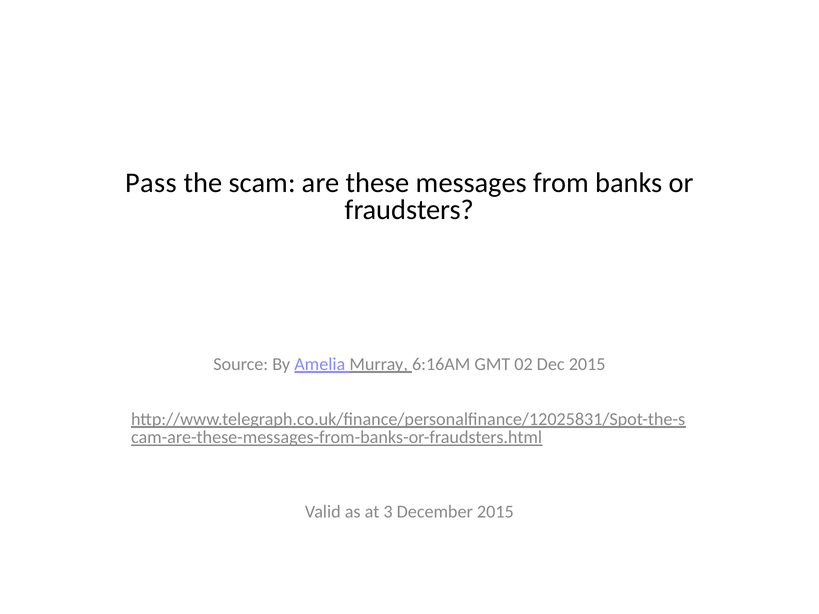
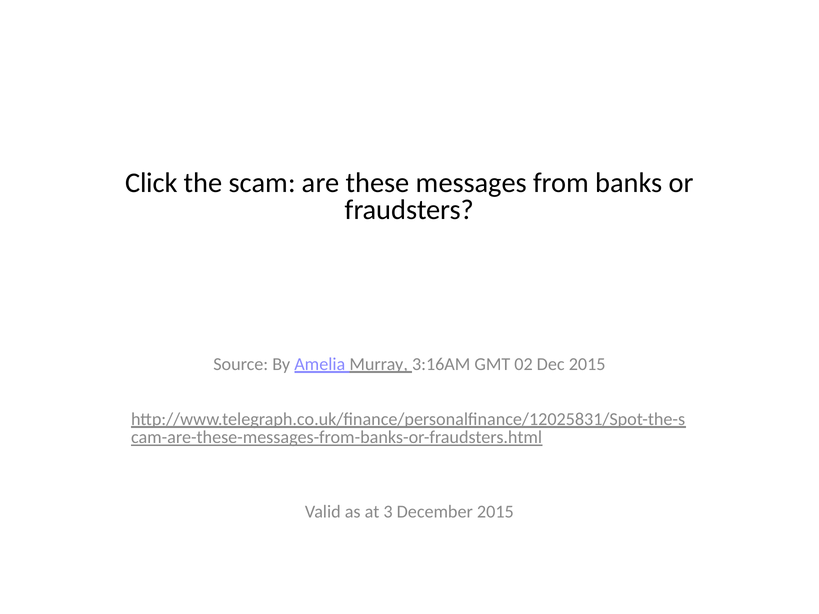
Pass: Pass -> Click
6:16AM: 6:16AM -> 3:16AM
